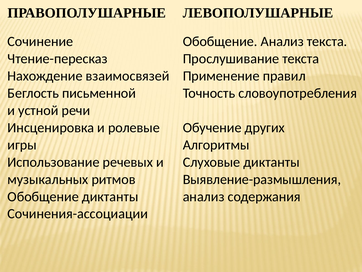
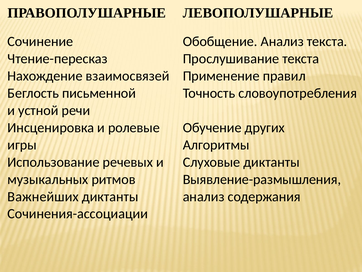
Обобщение at (43, 196): Обобщение -> Важнейших
